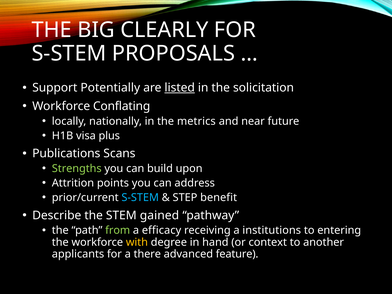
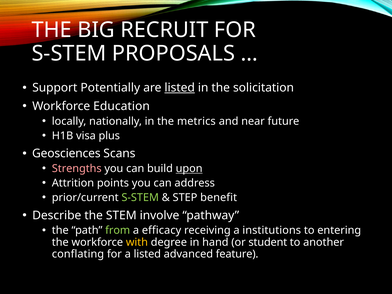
CLEARLY: CLEARLY -> RECRUIT
Conflating: Conflating -> Education
Publications: Publications -> Geosciences
Strengths colour: light green -> pink
upon underline: none -> present
S-STEM at (140, 198) colour: light blue -> light green
gained: gained -> involve
context: context -> student
applicants: applicants -> conflating
a there: there -> listed
